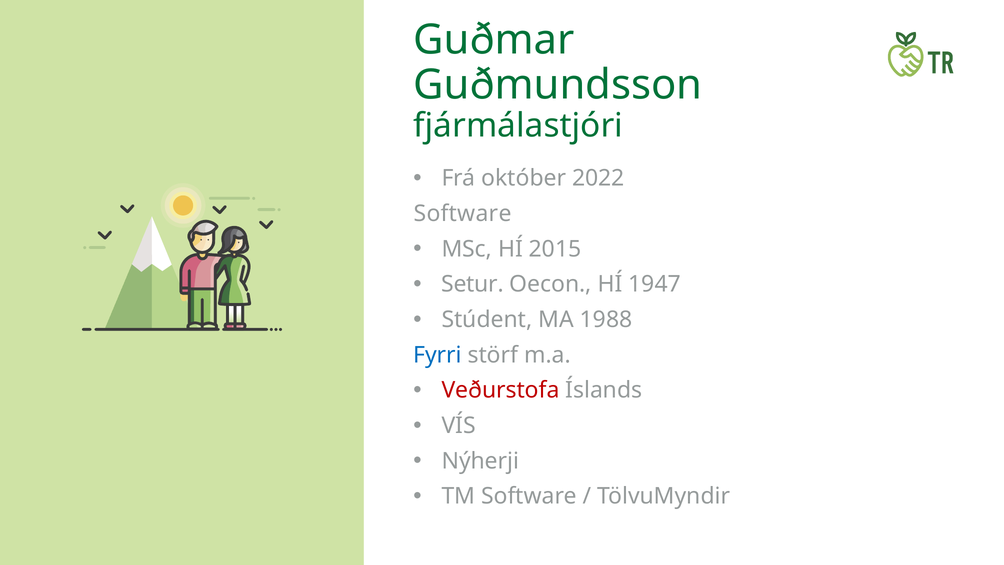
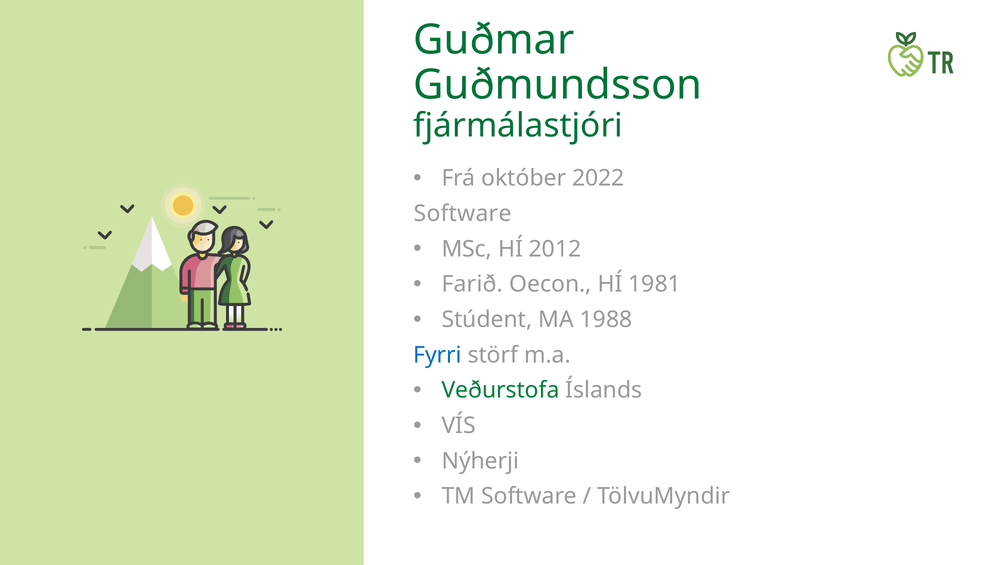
2015: 2015 -> 2012
Setur: Setur -> Farið
1947: 1947 -> 1981
Veðurstofa colour: red -> green
